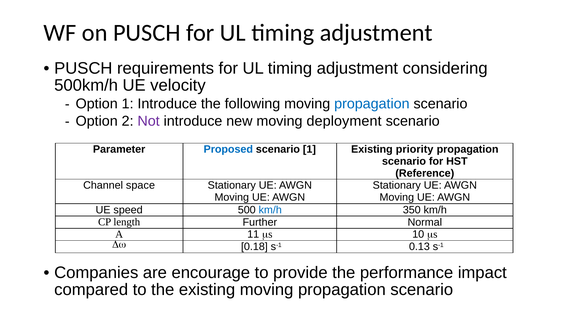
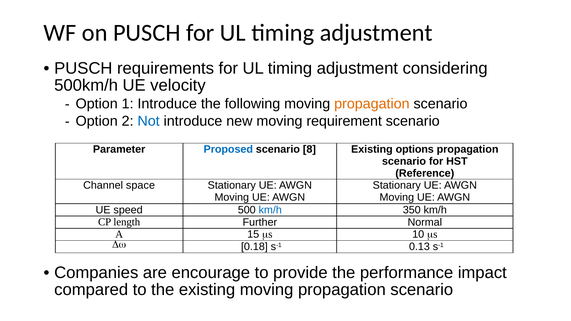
propagation at (372, 104) colour: blue -> orange
Not colour: purple -> blue
deployment: deployment -> requirement
scenario 1: 1 -> 8
priority: priority -> options
11: 11 -> 15
